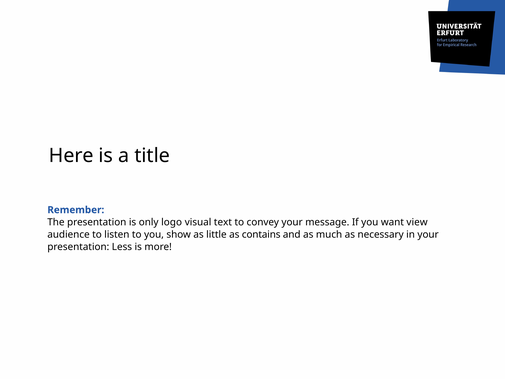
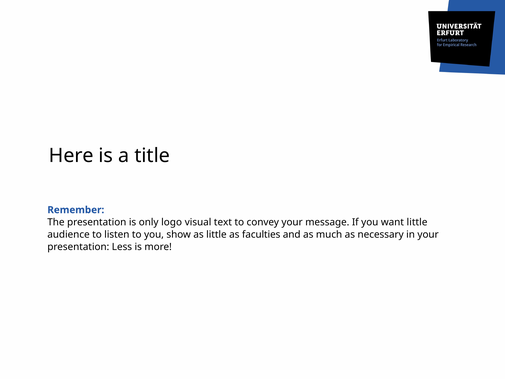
want view: view -> little
contains: contains -> faculties
